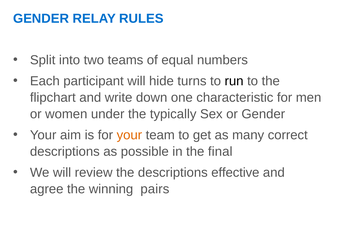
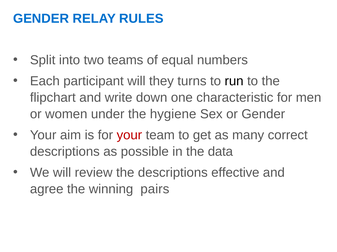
hide: hide -> they
typically: typically -> hygiene
your at (129, 136) colour: orange -> red
final: final -> data
